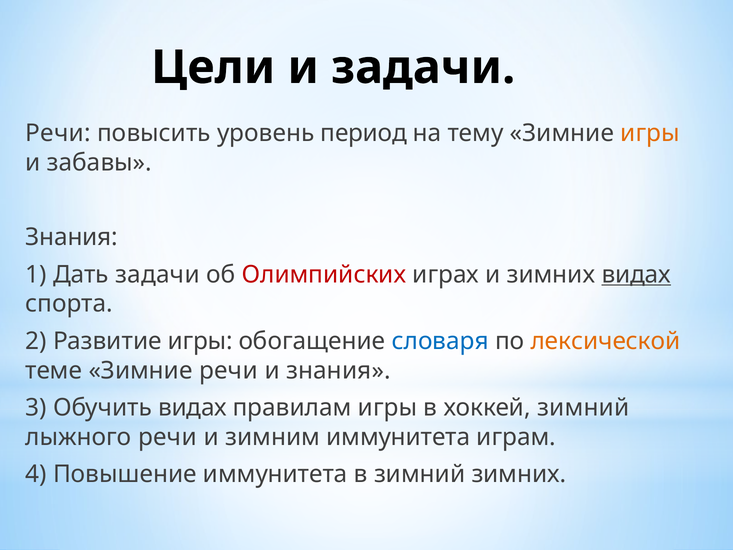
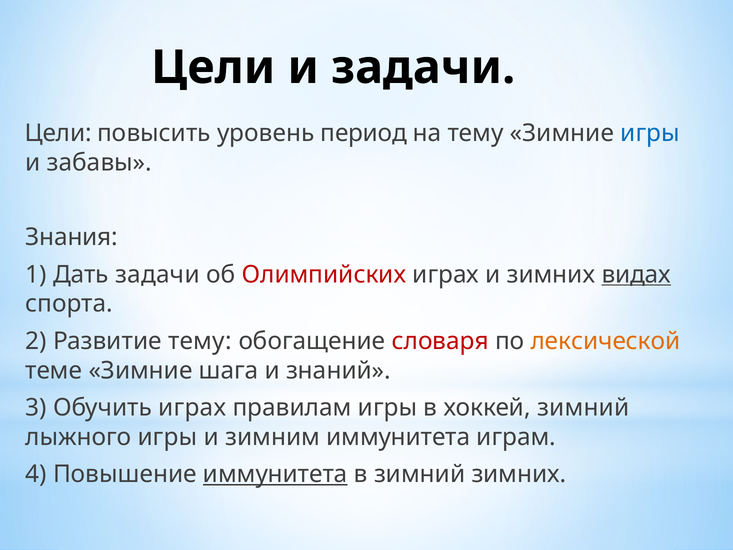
Речи at (58, 133): Речи -> Цели
игры at (650, 133) colour: orange -> blue
Развитие игры: игры -> тему
словаря colour: blue -> red
Зимние речи: речи -> шага
и знания: знания -> знаний
Обучить видах: видах -> играх
лыжного речи: речи -> игры
иммунитета at (275, 474) underline: none -> present
